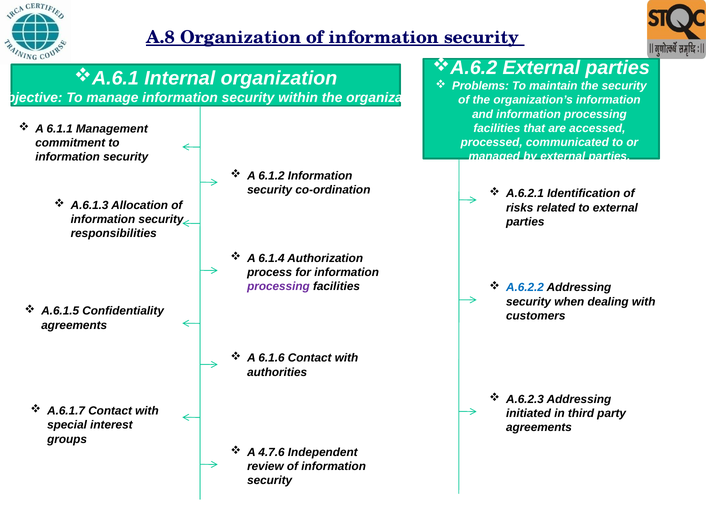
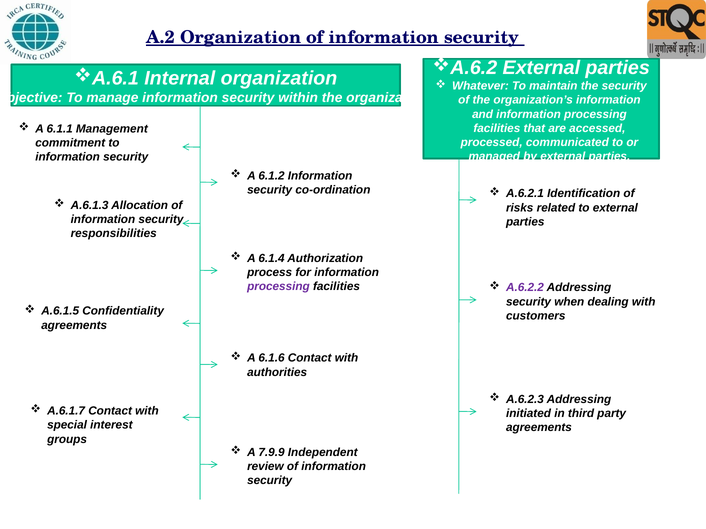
A.8: A.8 -> A.2
Problems: Problems -> Whatever
A.6.2.2 colour: blue -> purple
4.7.6: 4.7.6 -> 7.9.9
